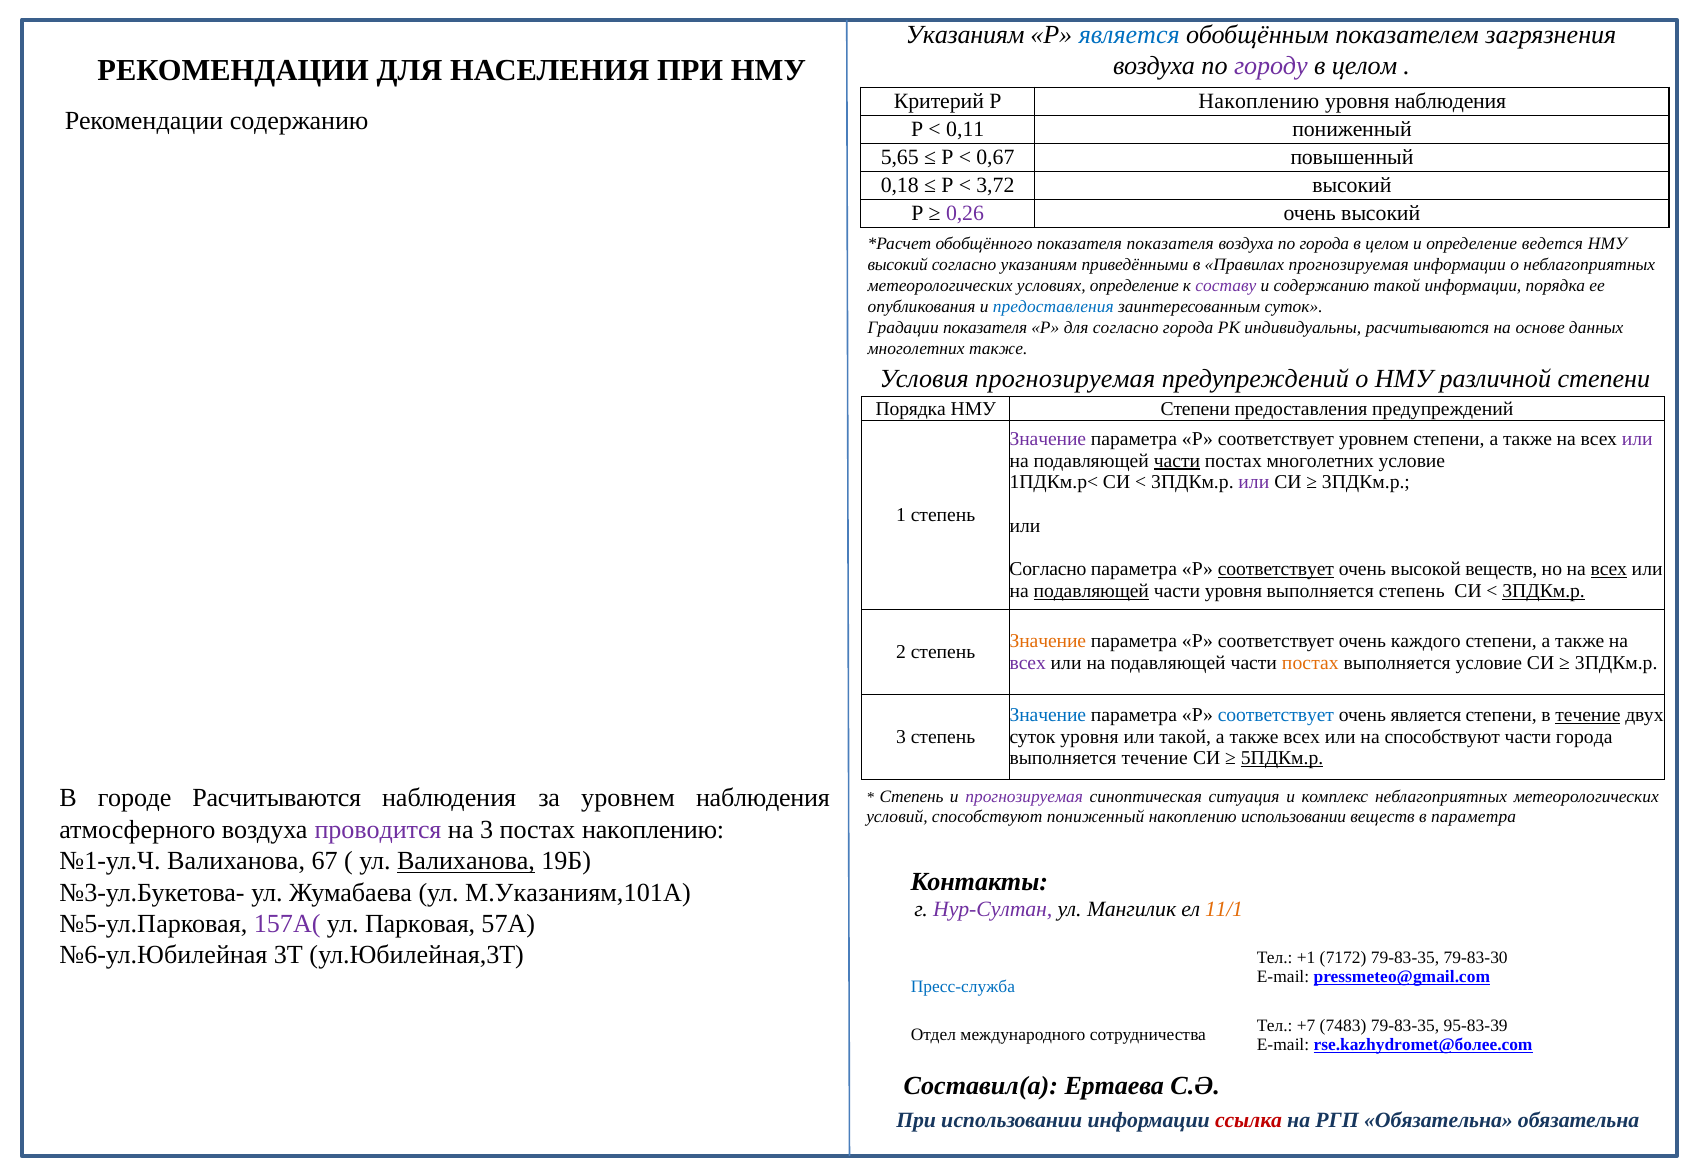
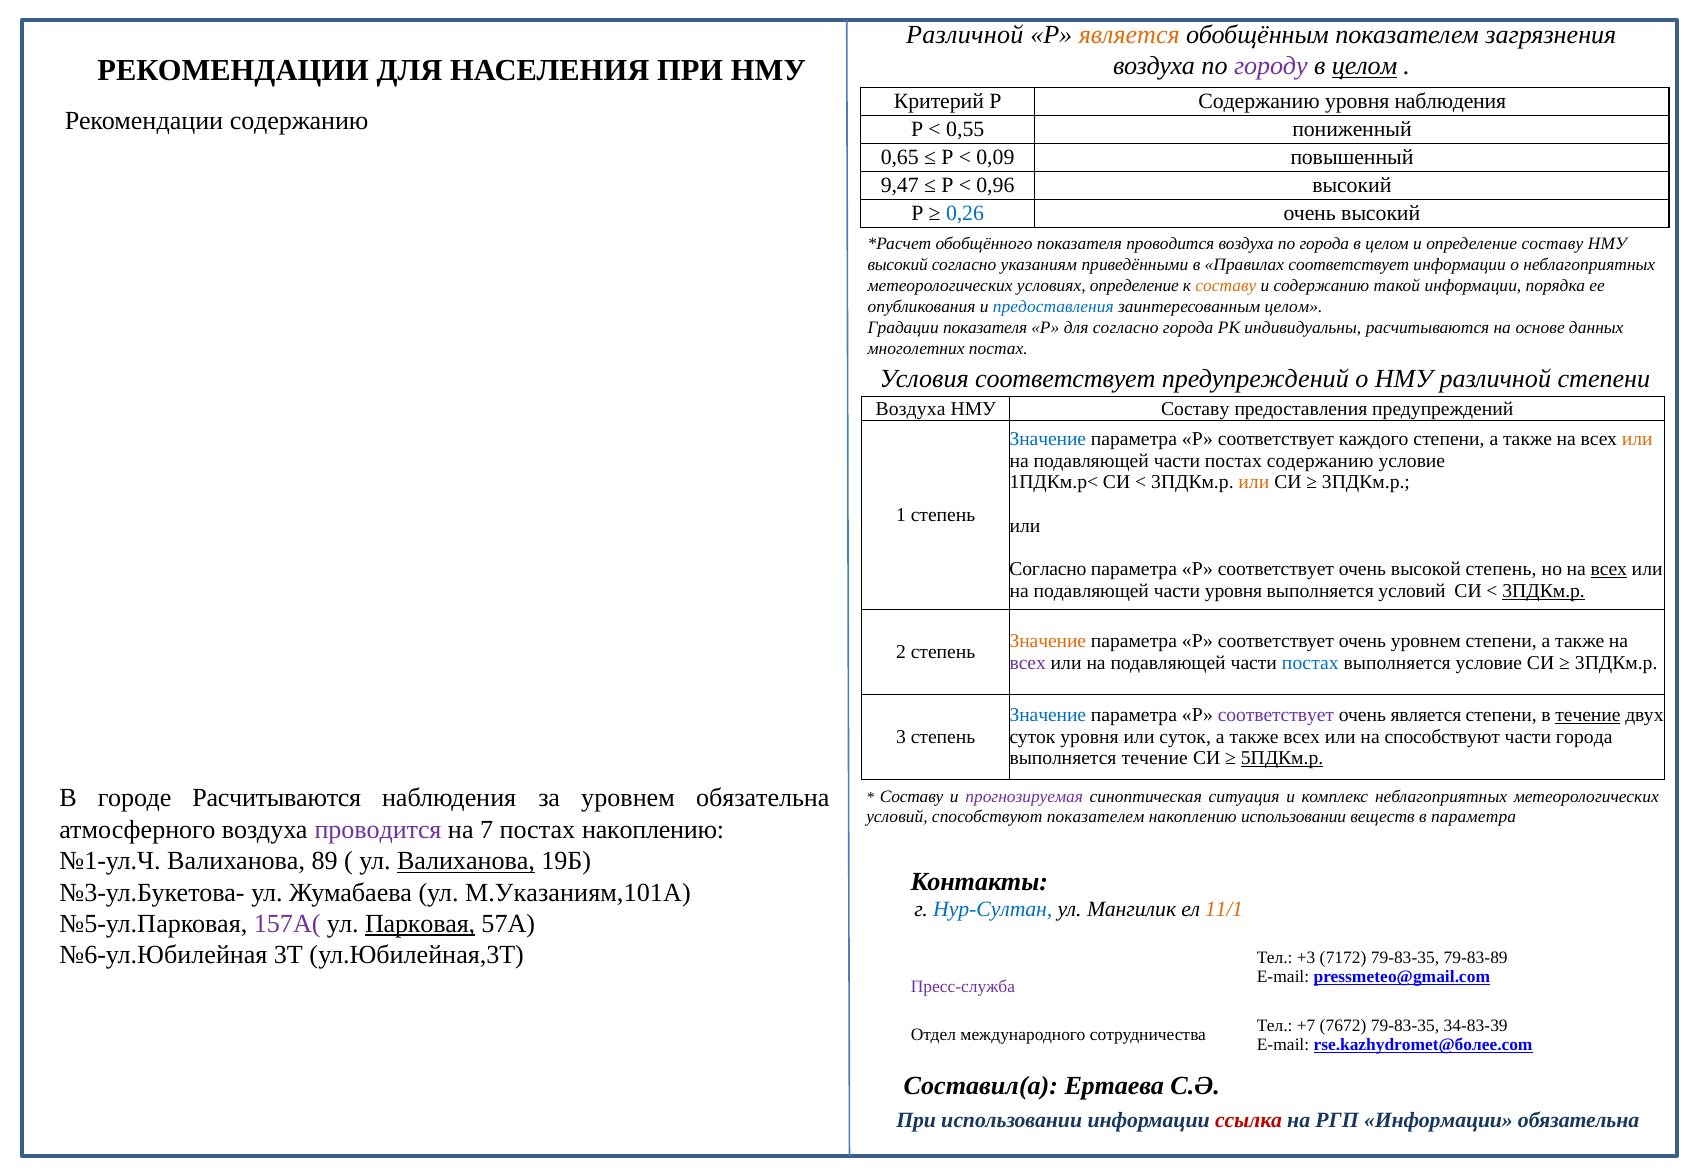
Указаниям at (965, 35): Указаниям -> Различной
является at (1129, 35) colour: blue -> orange
целом at (1365, 66) underline: none -> present
Р Накоплению: Накоплению -> Содержанию
0,11: 0,11 -> 0,55
5,65: 5,65 -> 0,65
0,67: 0,67 -> 0,09
0,18: 0,18 -> 9,47
3,72: 3,72 -> 0,96
0,26 colour: purple -> blue
показателя показателя: показателя -> проводится
определение ведется: ведется -> составу
Правилах прогнозируемая: прогнозируемая -> соответствует
составу at (1226, 286) colour: purple -> orange
заинтересованным суток: суток -> целом
многолетних также: также -> постах
Условия прогнозируемая: прогнозируемая -> соответствует
Порядка at (911, 409): Порядка -> Воздуха
НМУ Степени: Степени -> Составу
Значение at (1048, 439) colour: purple -> blue
соответствует уровнем: уровнем -> каждого
или at (1637, 439) colour: purple -> orange
части at (1177, 461) underline: present -> none
постах многолетних: многолетних -> содержанию
или at (1254, 482) colour: purple -> orange
соответствует at (1276, 569) underline: present -> none
высокой веществ: веществ -> степень
подавляющей at (1091, 591) underline: present -> none
выполняется степень: степень -> условий
очень каждого: каждого -> уровнем
постах at (1310, 663) colour: orange -> blue
соответствует at (1276, 715) colour: blue -> purple
или такой: такой -> суток
уровнем наблюдения: наблюдения -> обязательна
Степень at (912, 796): Степень -> Составу
способствуют пониженный: пониженный -> показателем
на 3: 3 -> 7
67: 67 -> 89
Нур-Султан colour: purple -> blue
Парковая underline: none -> present
+1: +1 -> +3
79-83-30: 79-83-30 -> 79-83-89
Пресс-служба colour: blue -> purple
7483: 7483 -> 7672
95-83-39: 95-83-39 -> 34-83-39
РГП Обязательна: Обязательна -> Информации
